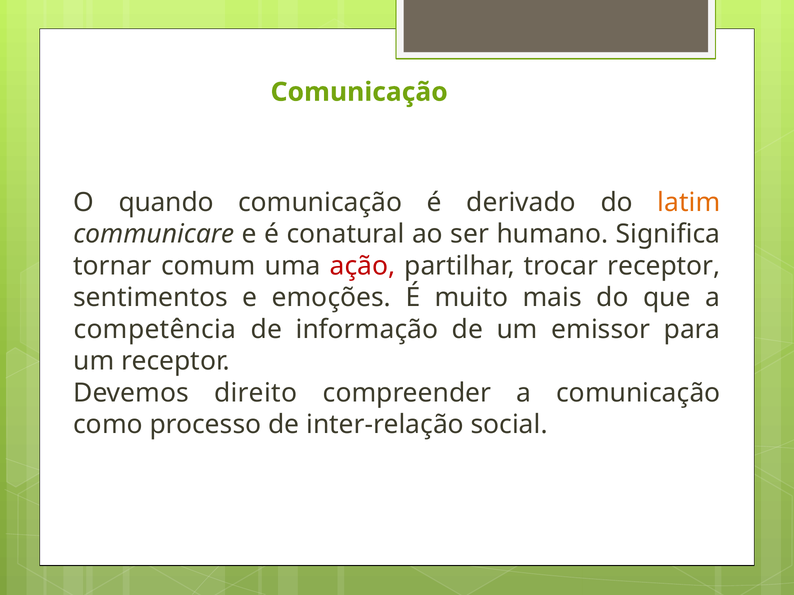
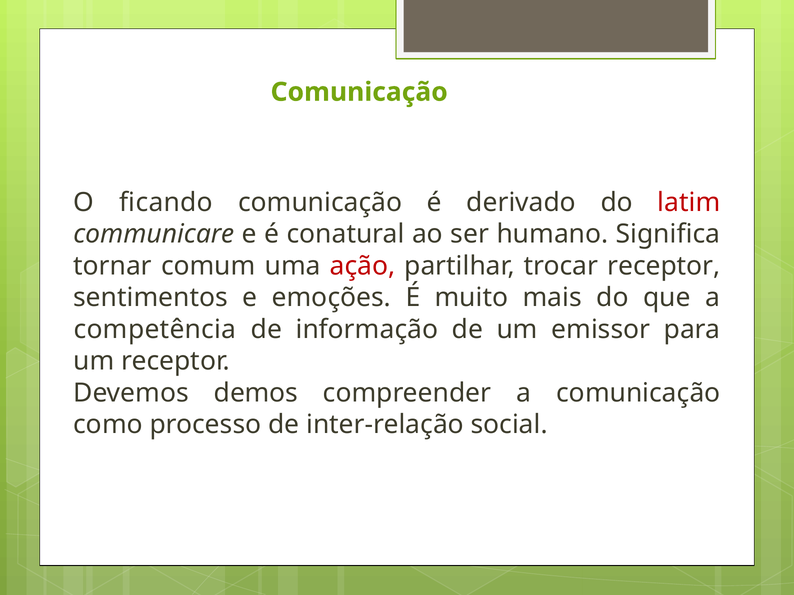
quando: quando -> ficando
latim colour: orange -> red
direito: direito -> demos
